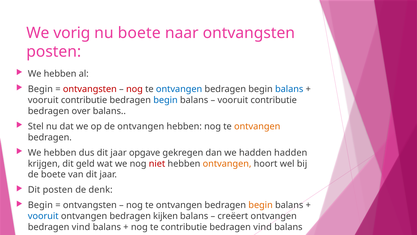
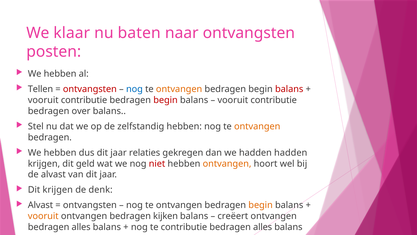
vorig: vorig -> klaar
nu boete: boete -> baten
Begin at (40, 89): Begin -> Tellen
nog at (134, 89) colour: red -> blue
ontvangen at (179, 89) colour: blue -> orange
balans at (289, 89) colour: blue -> red
begin at (166, 100) colour: blue -> red
de ontvangen: ontvangen -> zelfstandig
opgave: opgave -> relaties
de boete: boete -> alvast
Dit posten: posten -> krijgen
Begin at (40, 205): Begin -> Alvast
vooruit at (43, 216) colour: blue -> orange
vind at (81, 227): vind -> alles
vind at (263, 227): vind -> alles
